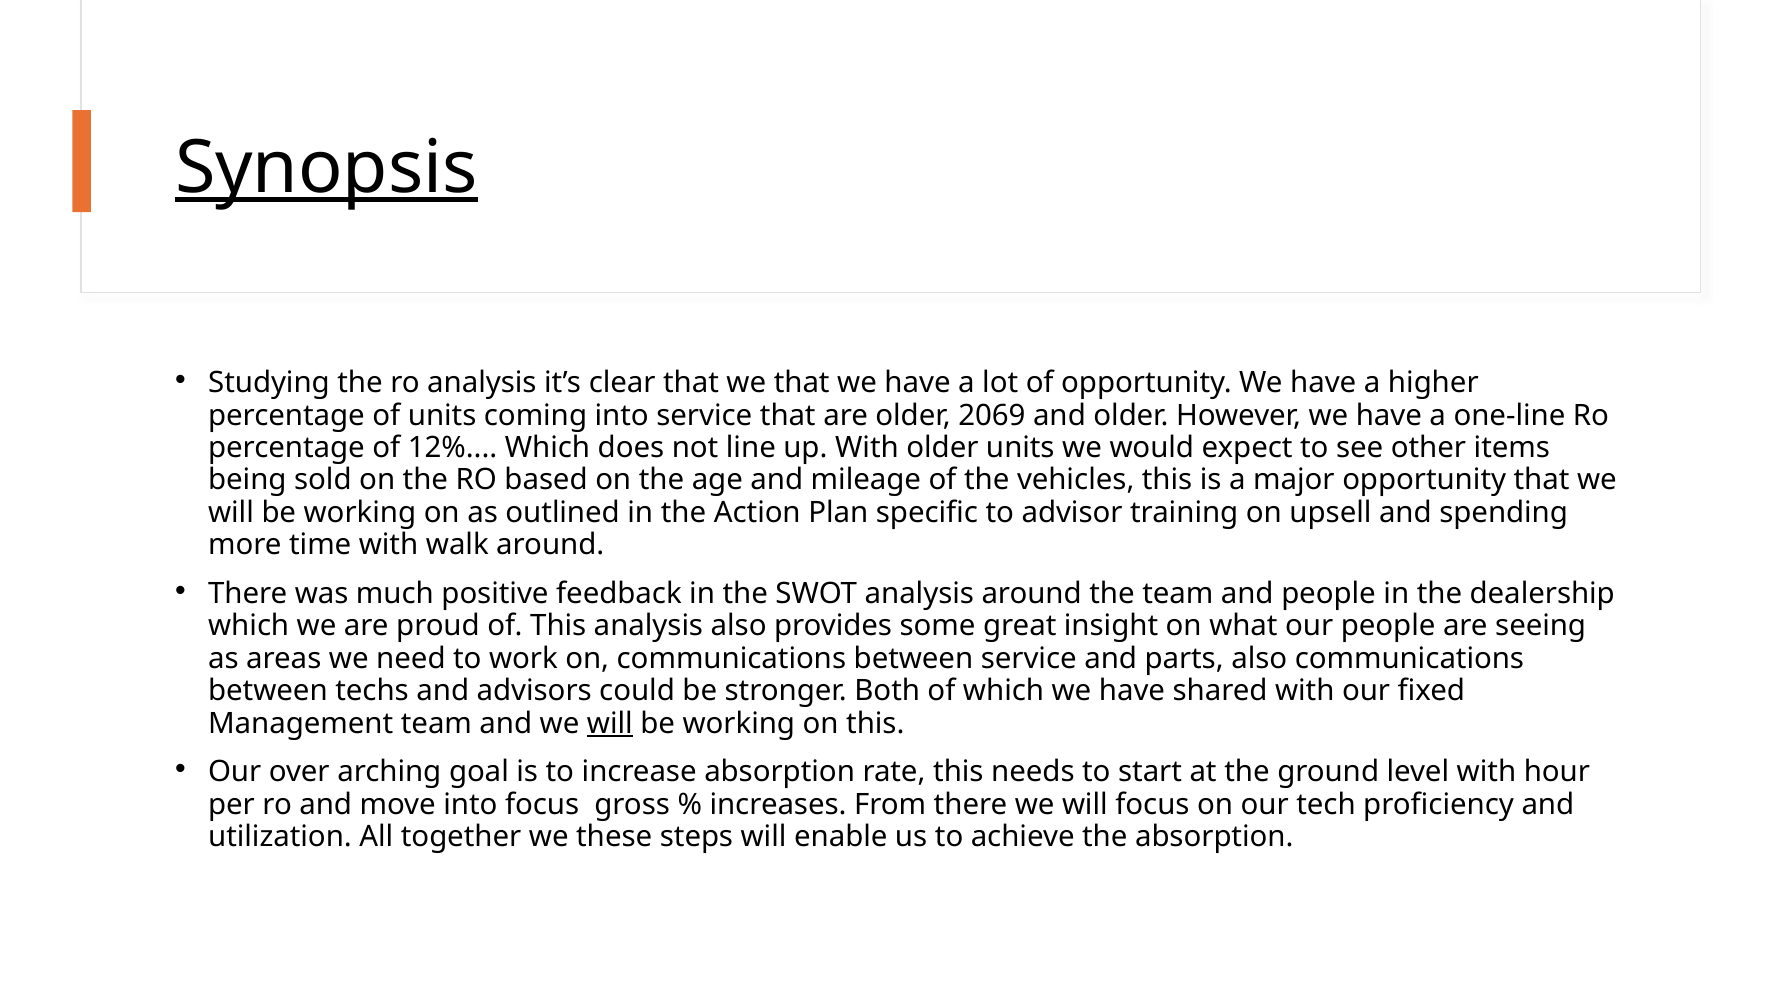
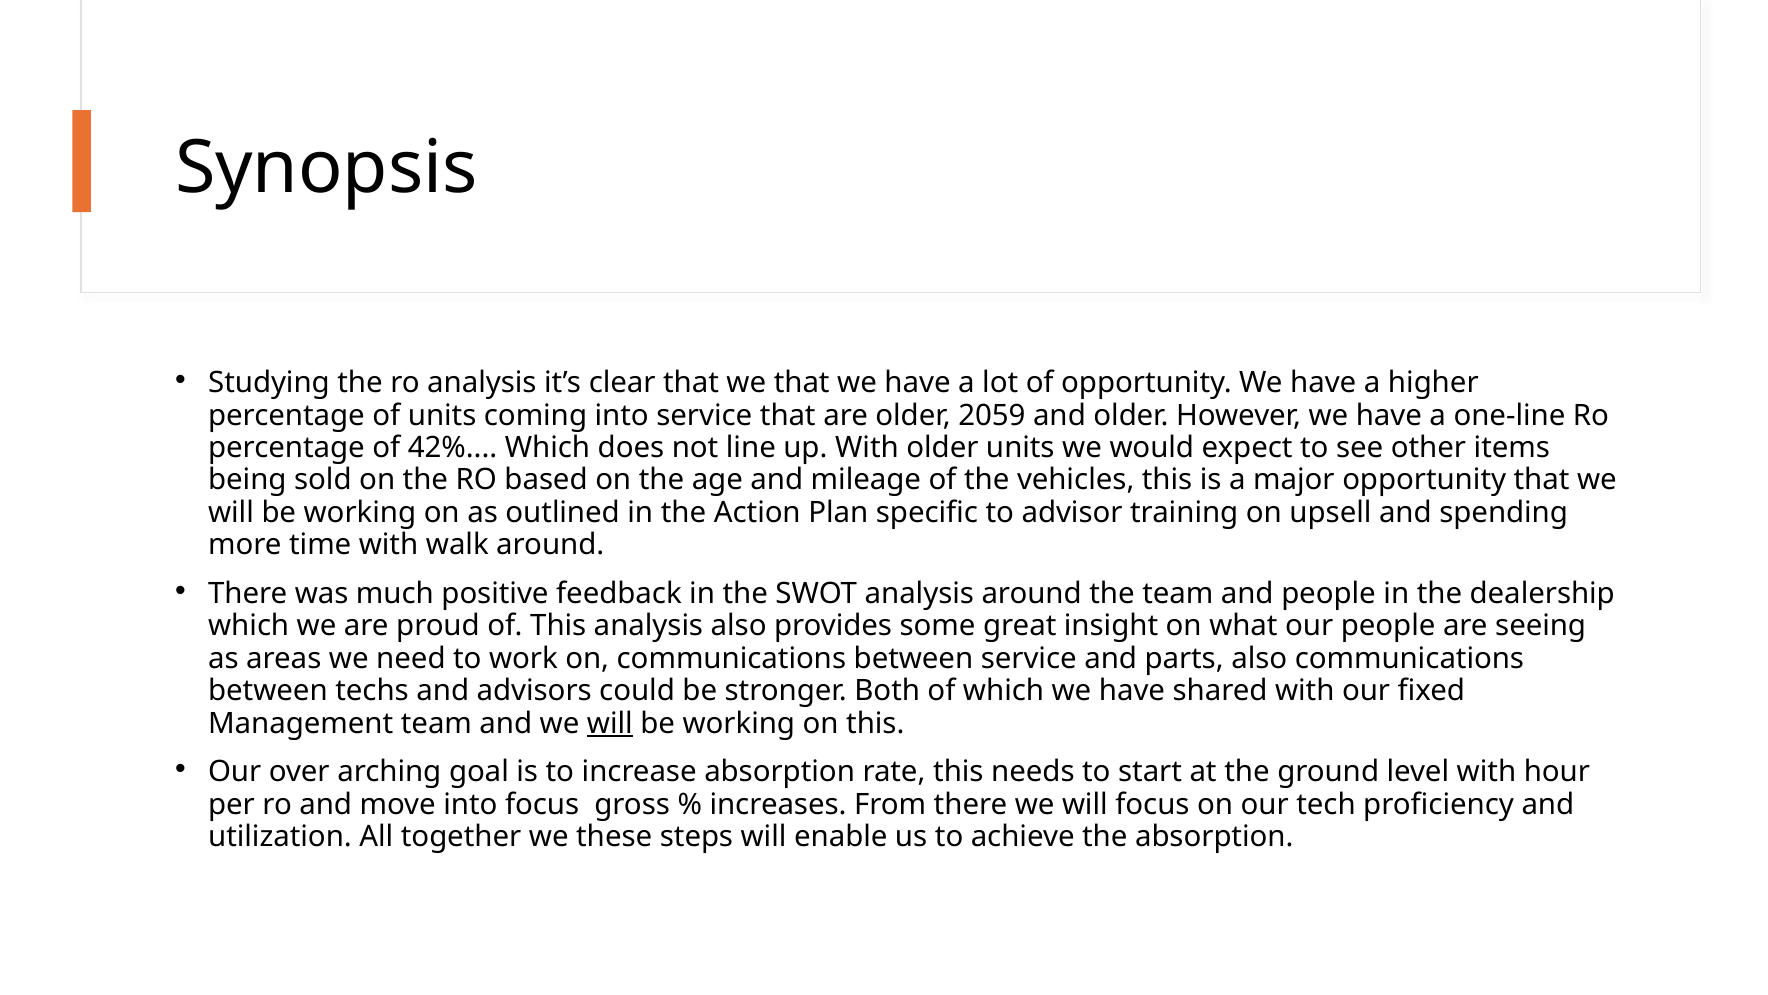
Synopsis underline: present -> none
2069: 2069 -> 2059
12%: 12% -> 42%
